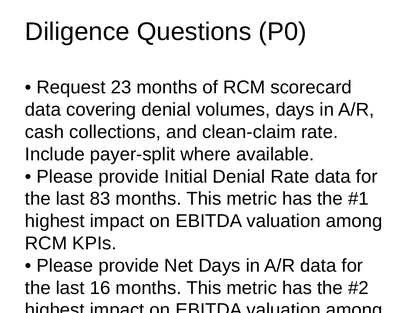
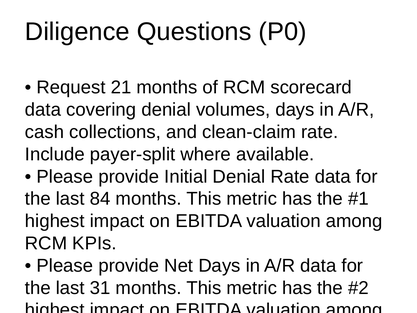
23: 23 -> 21
83: 83 -> 84
16: 16 -> 31
